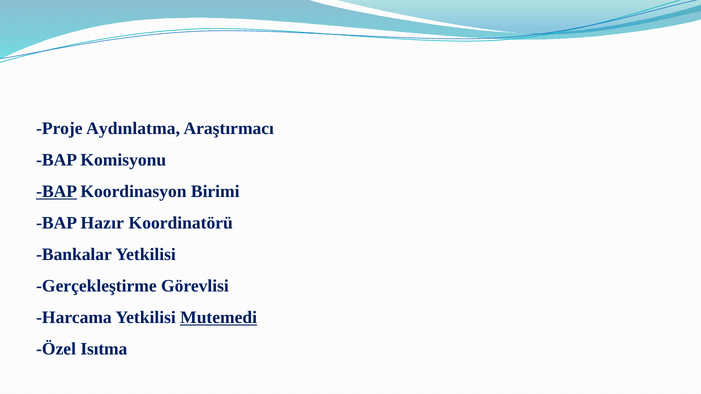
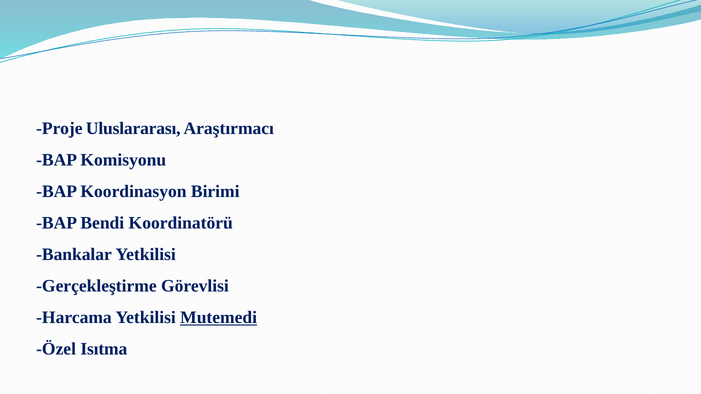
Aydınlatma: Aydınlatma -> Uluslararası
BAP at (57, 192) underline: present -> none
Hazır: Hazır -> Bendi
